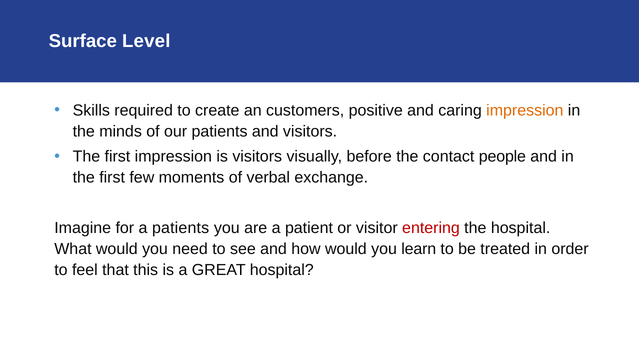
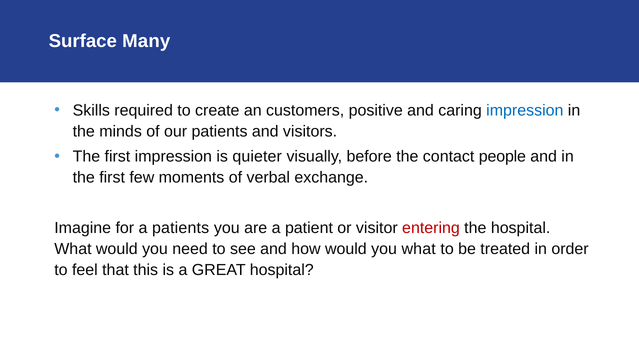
Level: Level -> Many
impression at (525, 111) colour: orange -> blue
is visitors: visitors -> quieter
you learn: learn -> what
